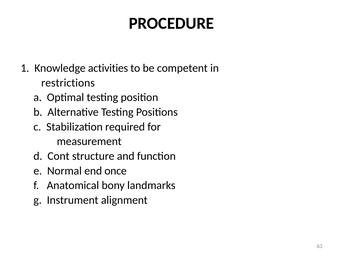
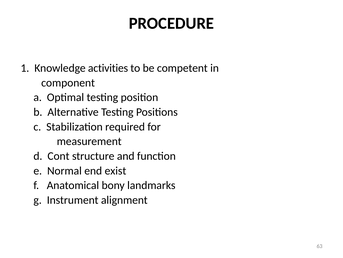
restrictions: restrictions -> component
once: once -> exist
